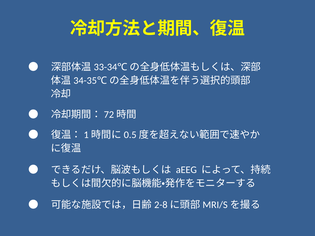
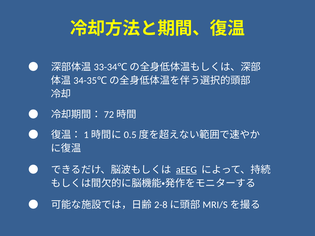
aEEG underline: none -> present
